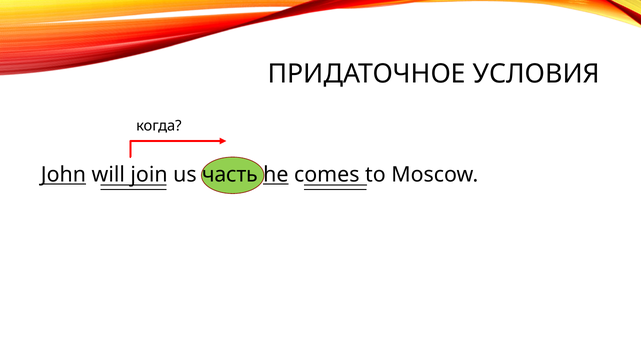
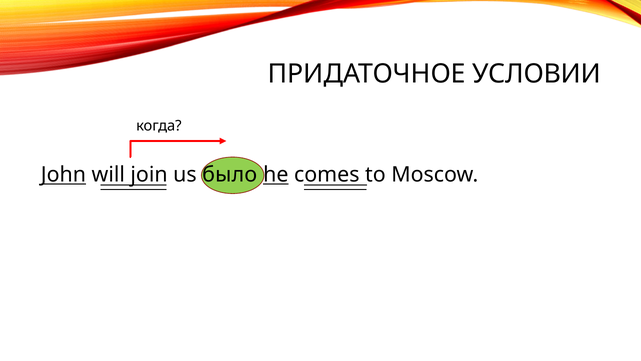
УСЛОВИЯ: УСЛОВИЯ -> УСЛОВИИ
часть: часть -> было
